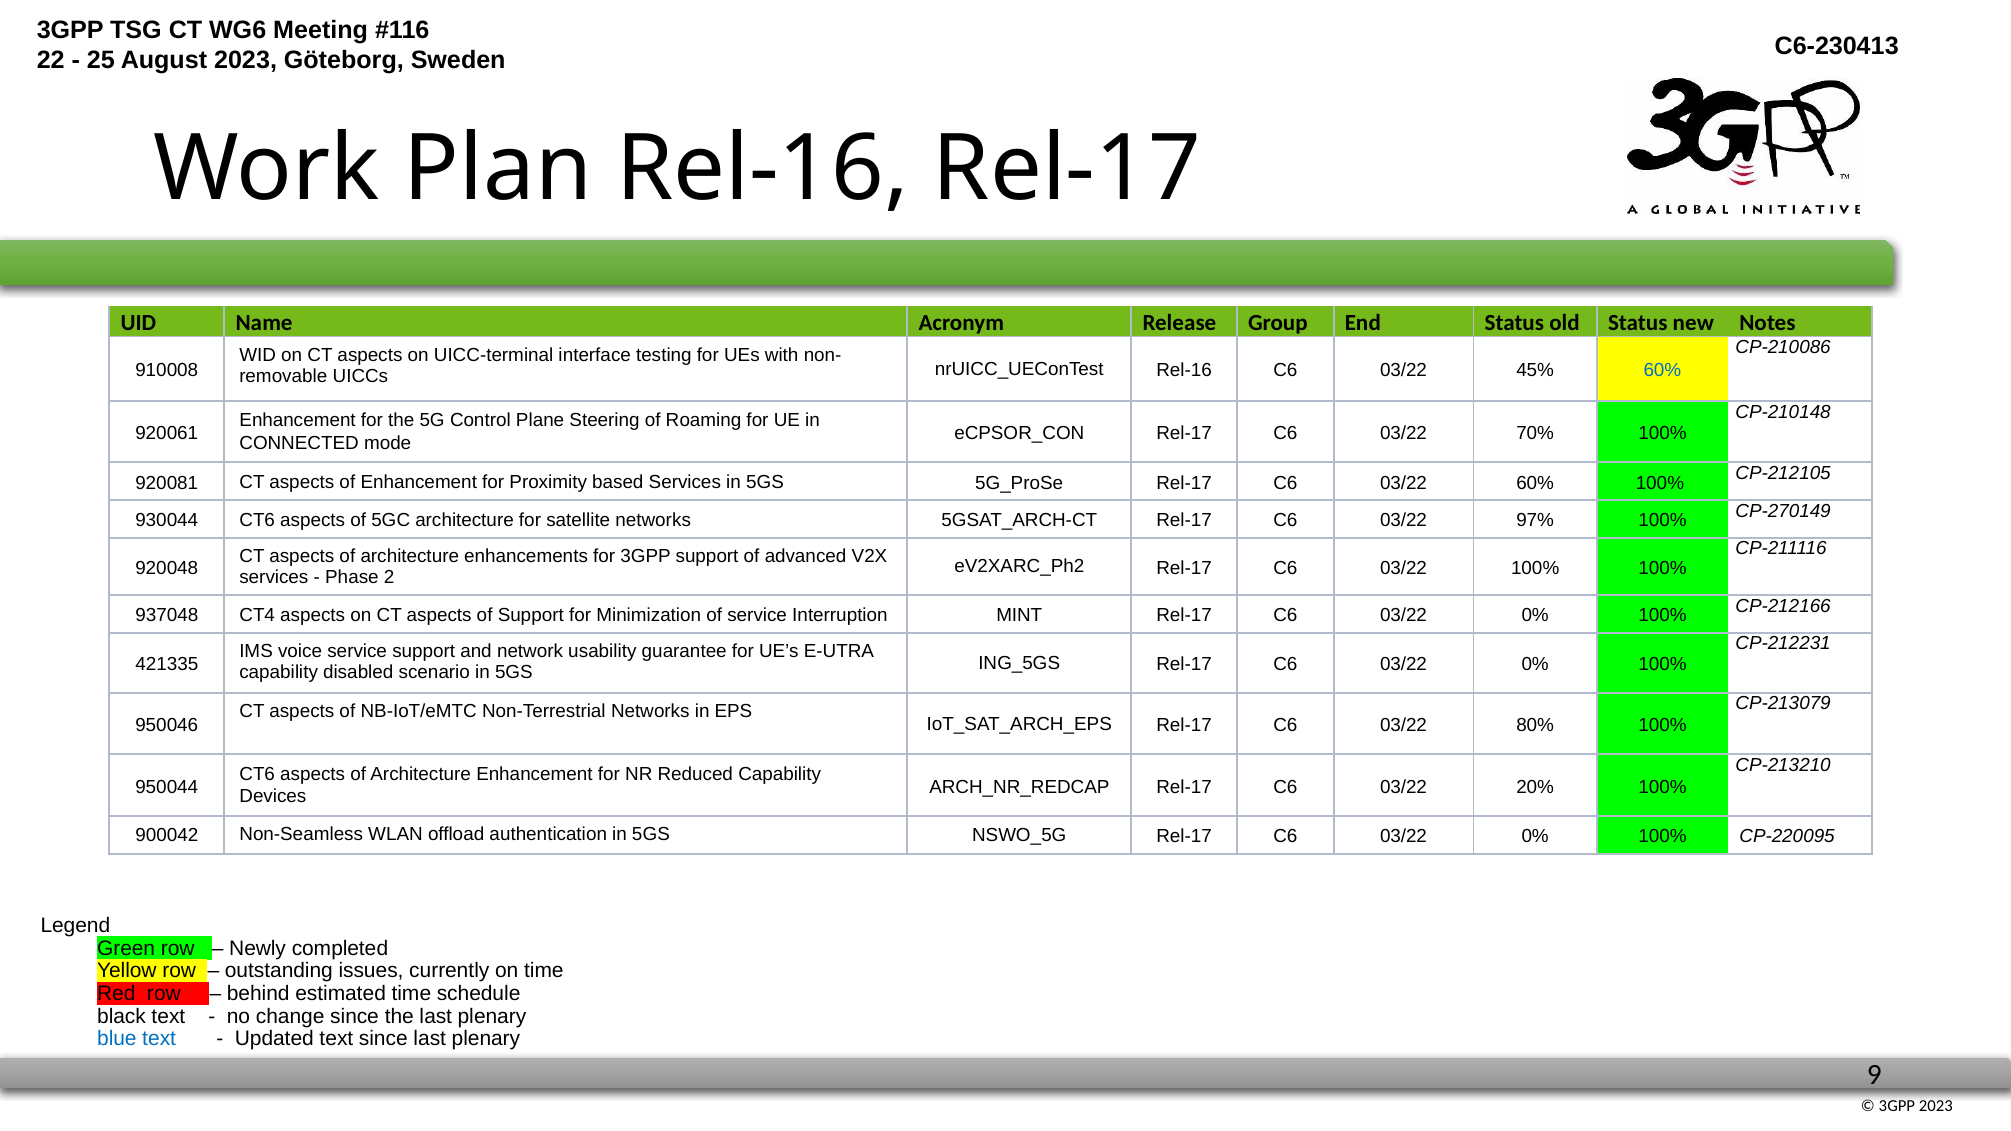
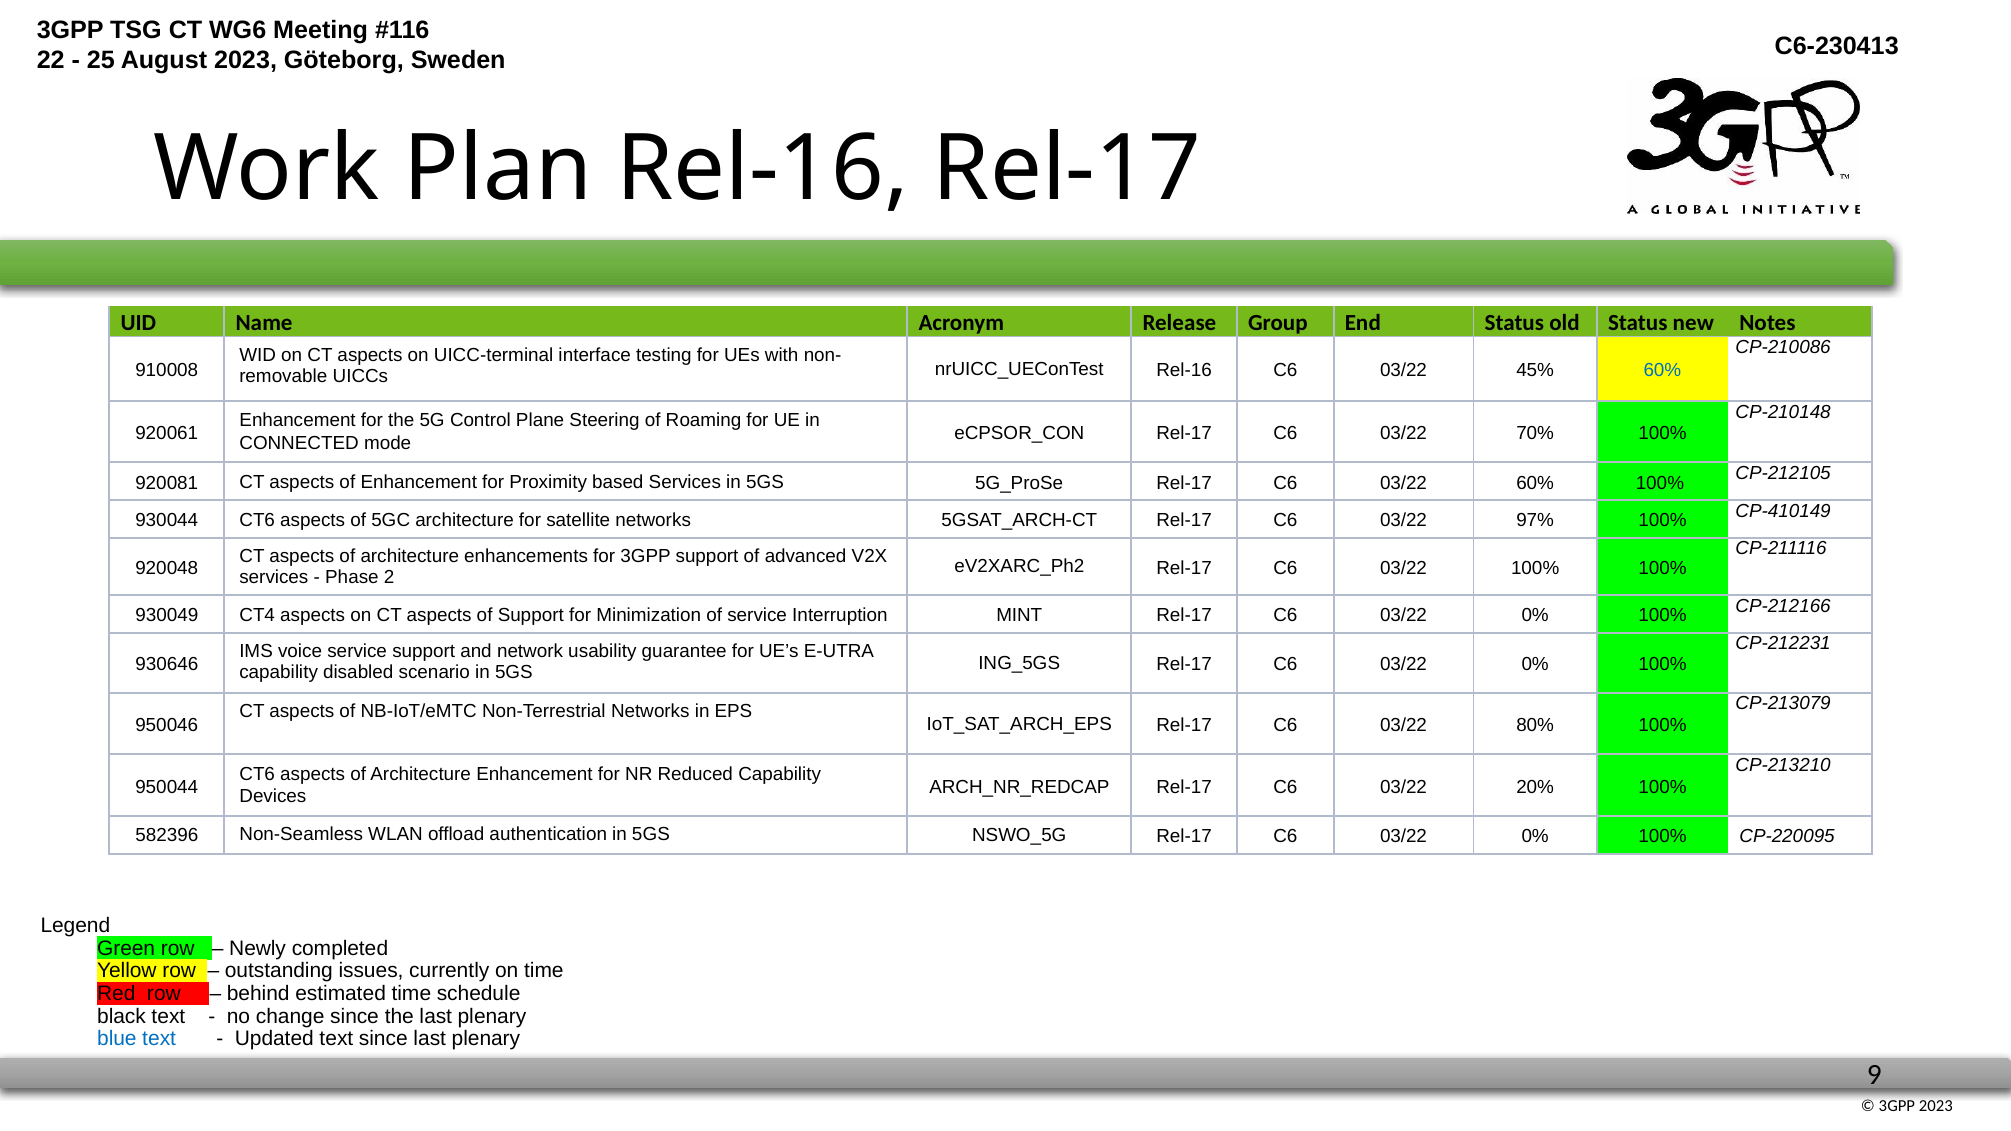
CP-270149: CP-270149 -> CP-410149
937048: 937048 -> 930049
421335: 421335 -> 930646
900042: 900042 -> 582396
